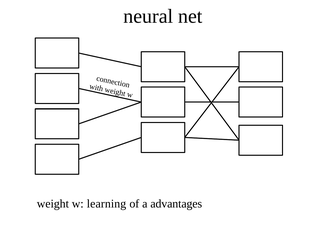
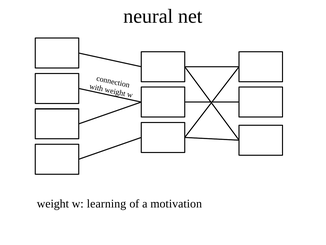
advantages: advantages -> motivation
